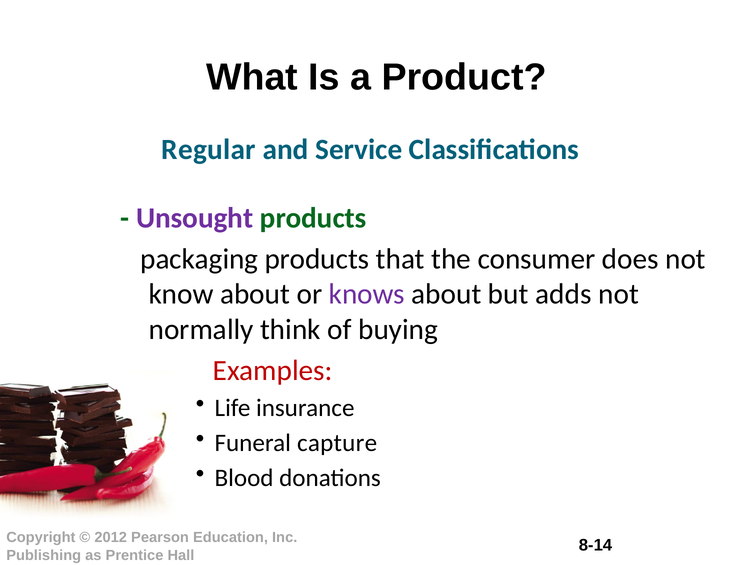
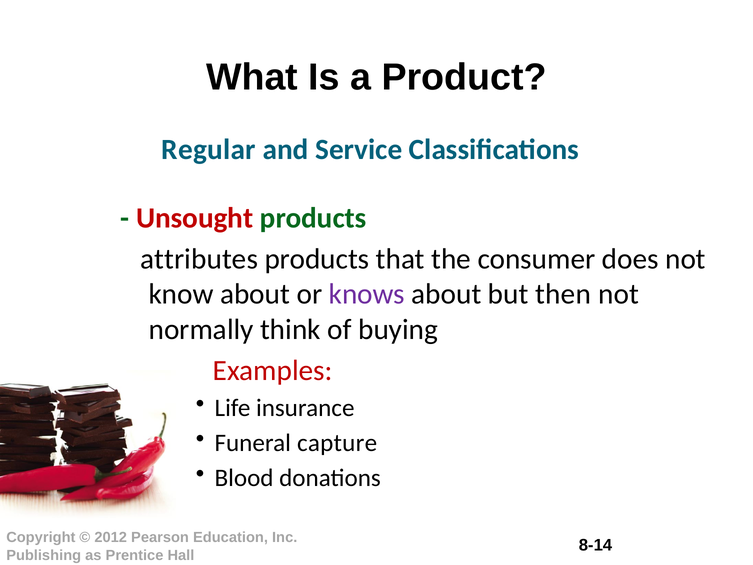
Unsought colour: purple -> red
packaging: packaging -> attributes
adds: adds -> then
